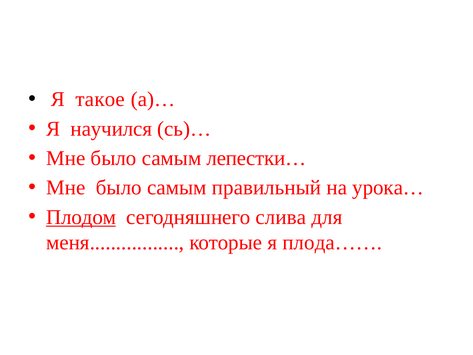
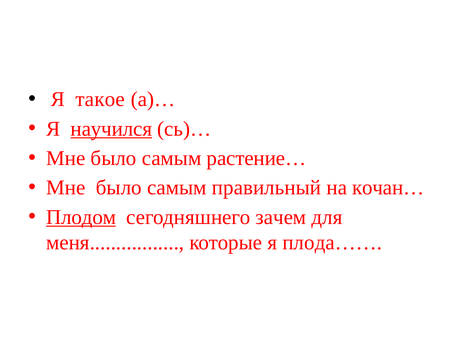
научился underline: none -> present
лепестки…: лепестки… -> растение…
урока…: урока… -> кочан…
слива: слива -> зачем
